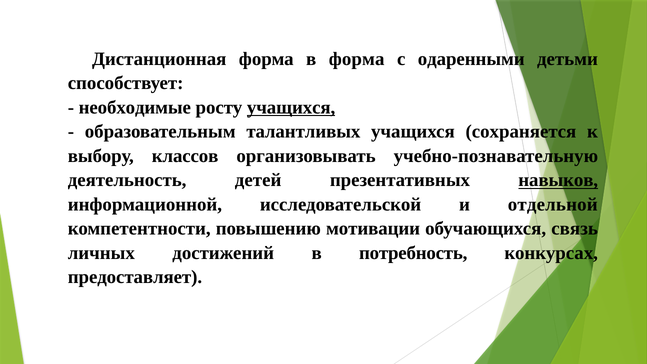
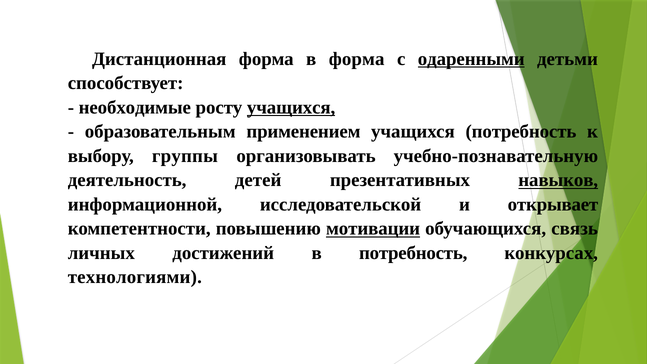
одаренными underline: none -> present
талантливых: талантливых -> применением
учащихся сохраняется: сохраняется -> потребность
классов: классов -> группы
отдельной: отдельной -> открывает
мотивации underline: none -> present
предоставляет: предоставляет -> технологиями
